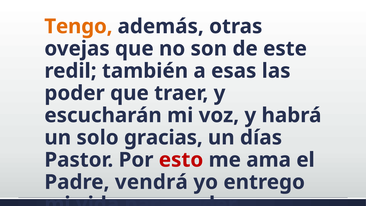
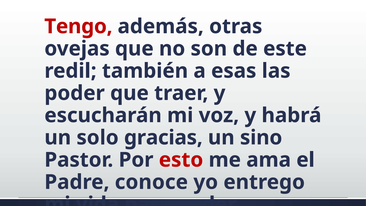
Tengo colour: orange -> red
días: días -> sino
vendrá: vendrá -> conoce
